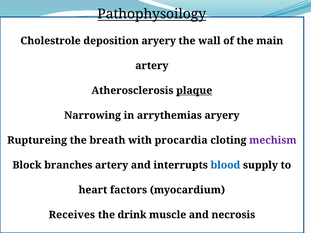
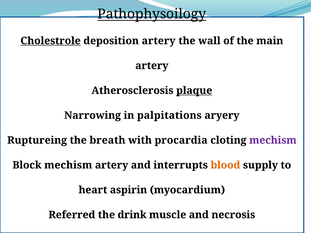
Cholestrole underline: none -> present
deposition aryery: aryery -> artery
arrythemias: arrythemias -> palpitations
Block branches: branches -> mechism
blood colour: blue -> orange
factors: factors -> aspirin
Receives: Receives -> Referred
